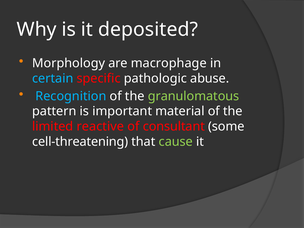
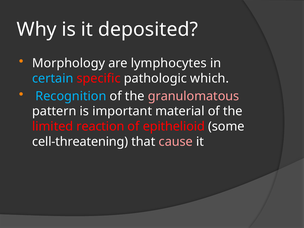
macrophage: macrophage -> lymphocytes
abuse: abuse -> which
granulomatous colour: light green -> pink
reactive: reactive -> reaction
consultant: consultant -> epithelioid
cause colour: light green -> pink
